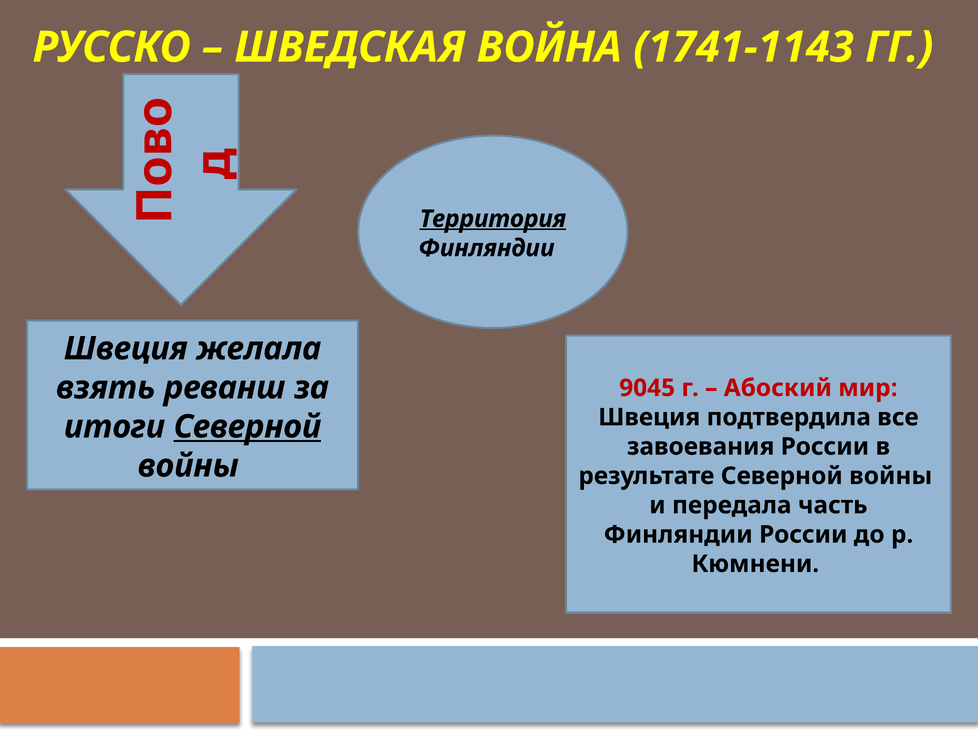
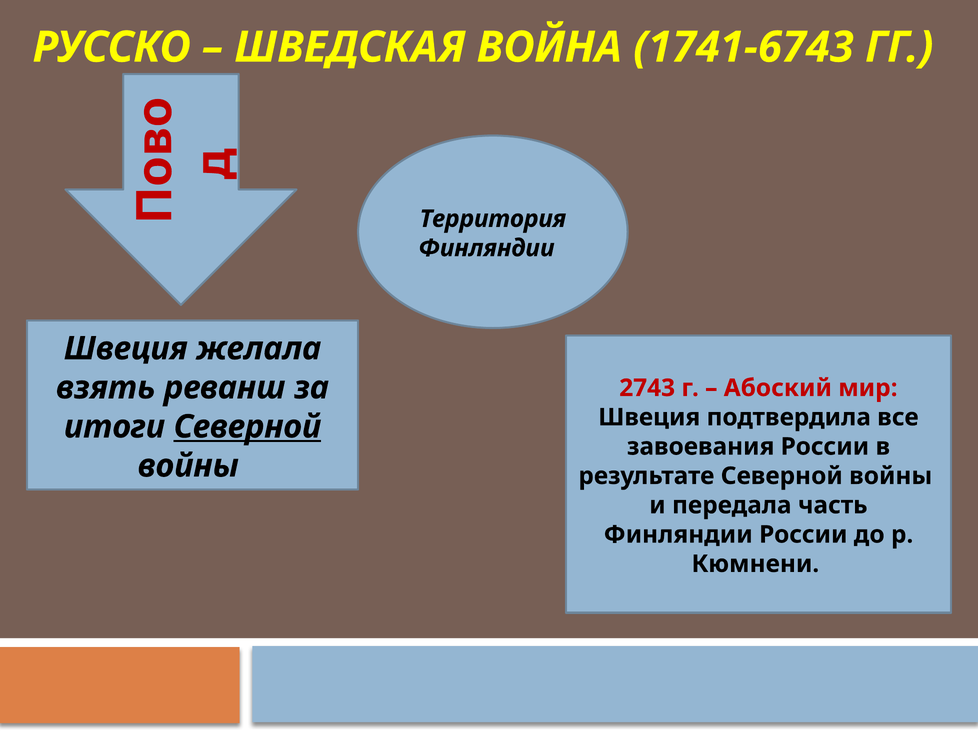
1741-1143: 1741-1143 -> 1741-6743
Территория underline: present -> none
9045: 9045 -> 2743
